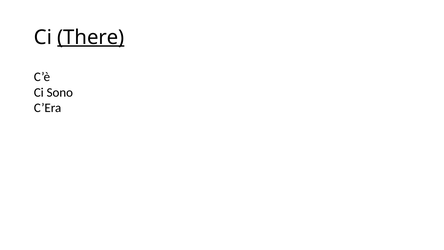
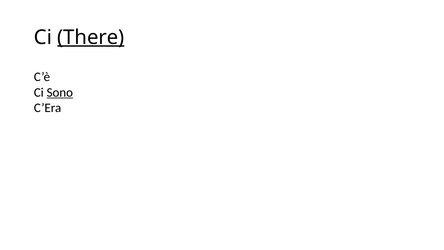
Sono underline: none -> present
